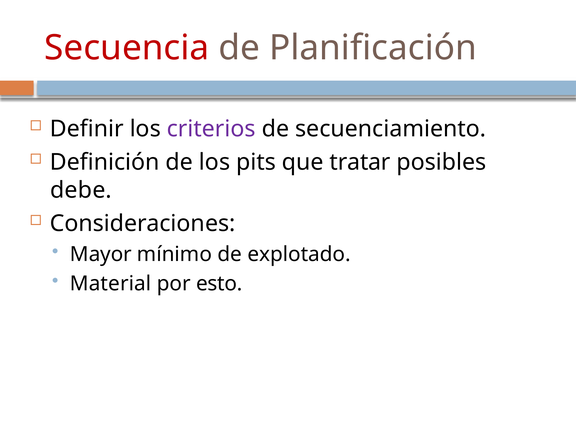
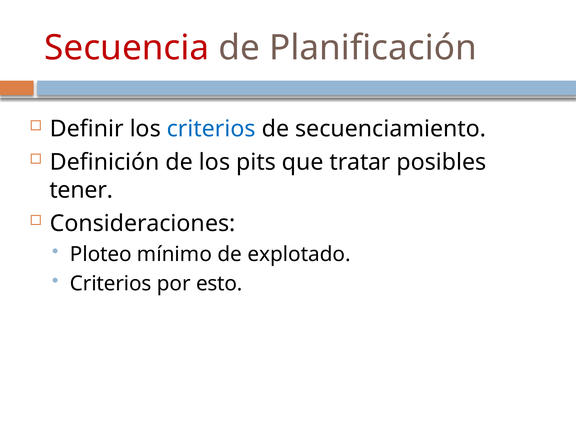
criterios at (211, 129) colour: purple -> blue
debe: debe -> tener
Mayor: Mayor -> Ploteo
Material at (111, 284): Material -> Criterios
